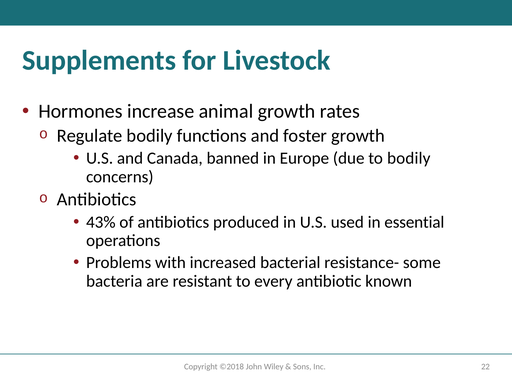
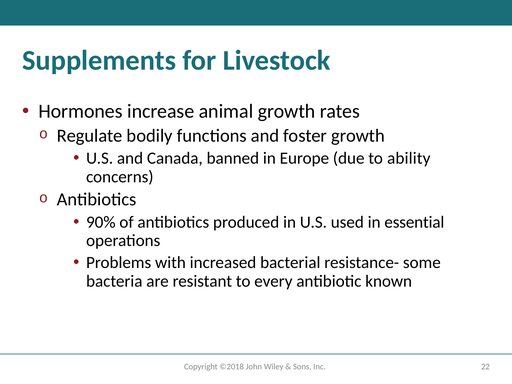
to bodily: bodily -> ability
43%: 43% -> 90%
